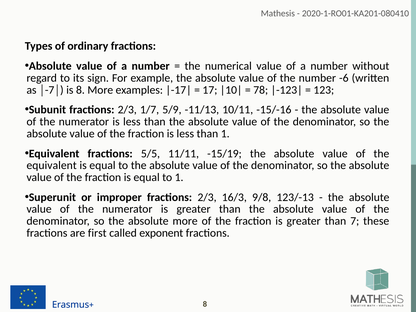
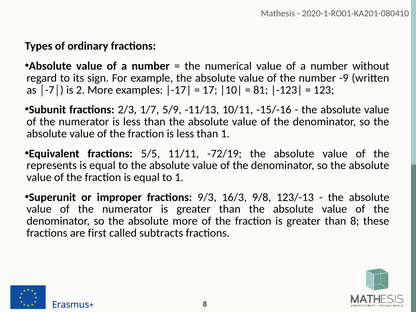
-6: -6 -> -9
is 8: 8 -> 2
78: 78 -> 81
-15/19: -15/19 -> -72/19
equivalent at (52, 165): equivalent -> represents
improper fractions 2/3: 2/3 -> 9/3
than 7: 7 -> 8
exponent: exponent -> subtracts
